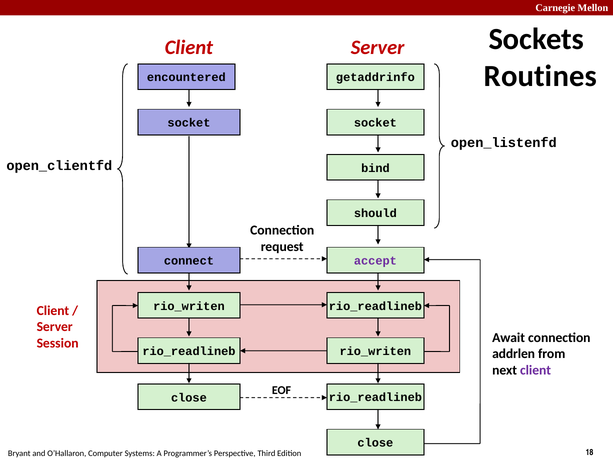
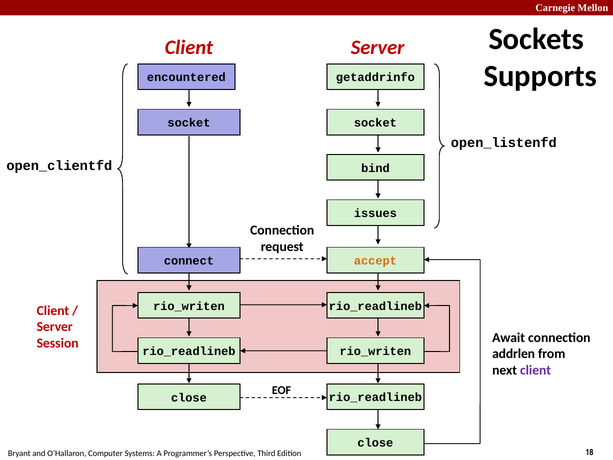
Routines: Routines -> Supports
should: should -> issues
accept colour: purple -> orange
